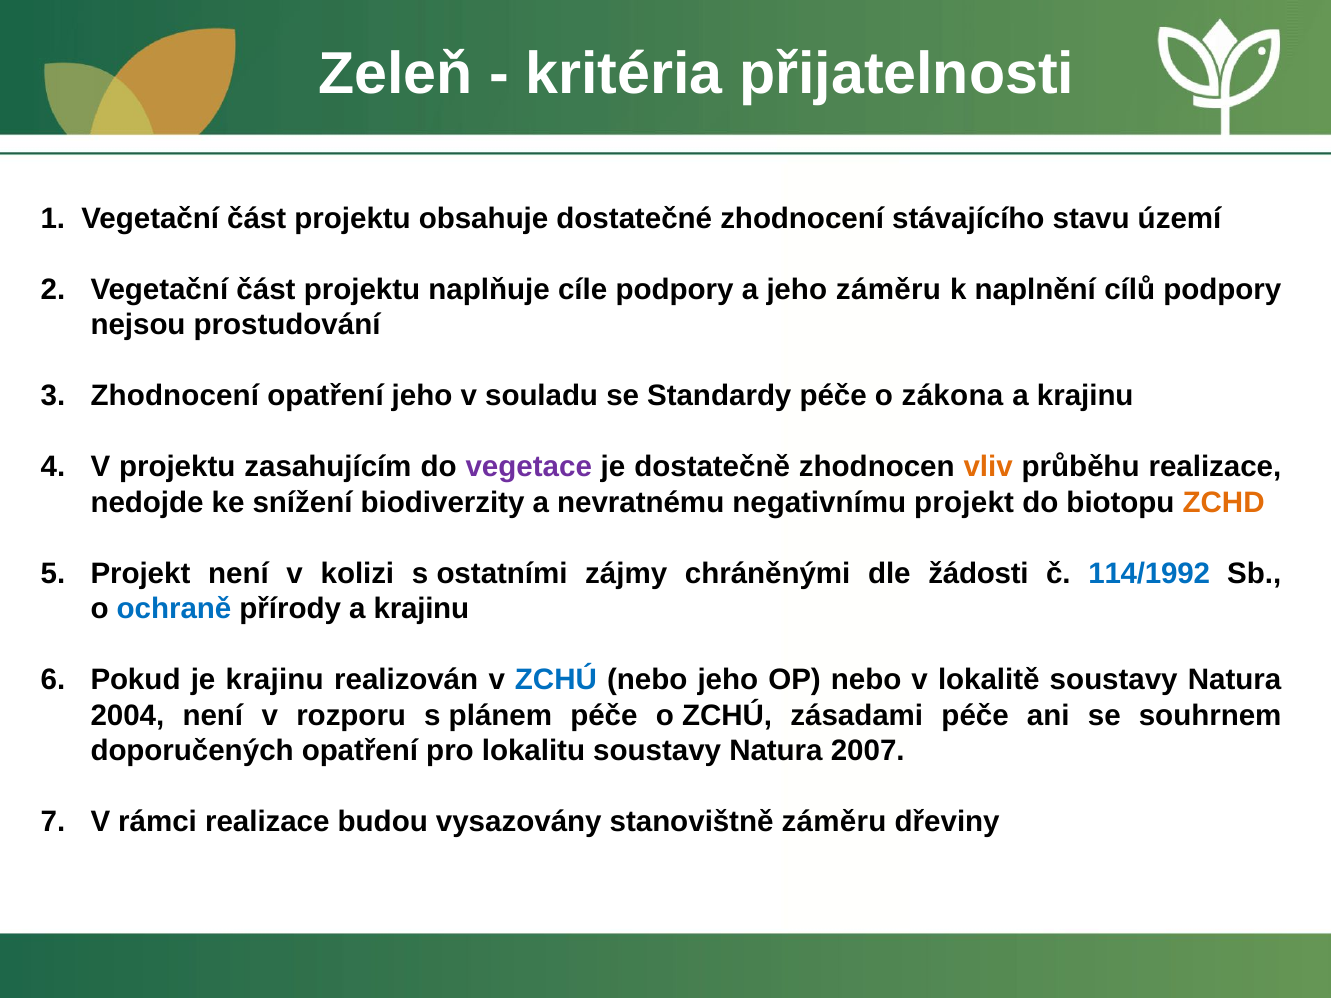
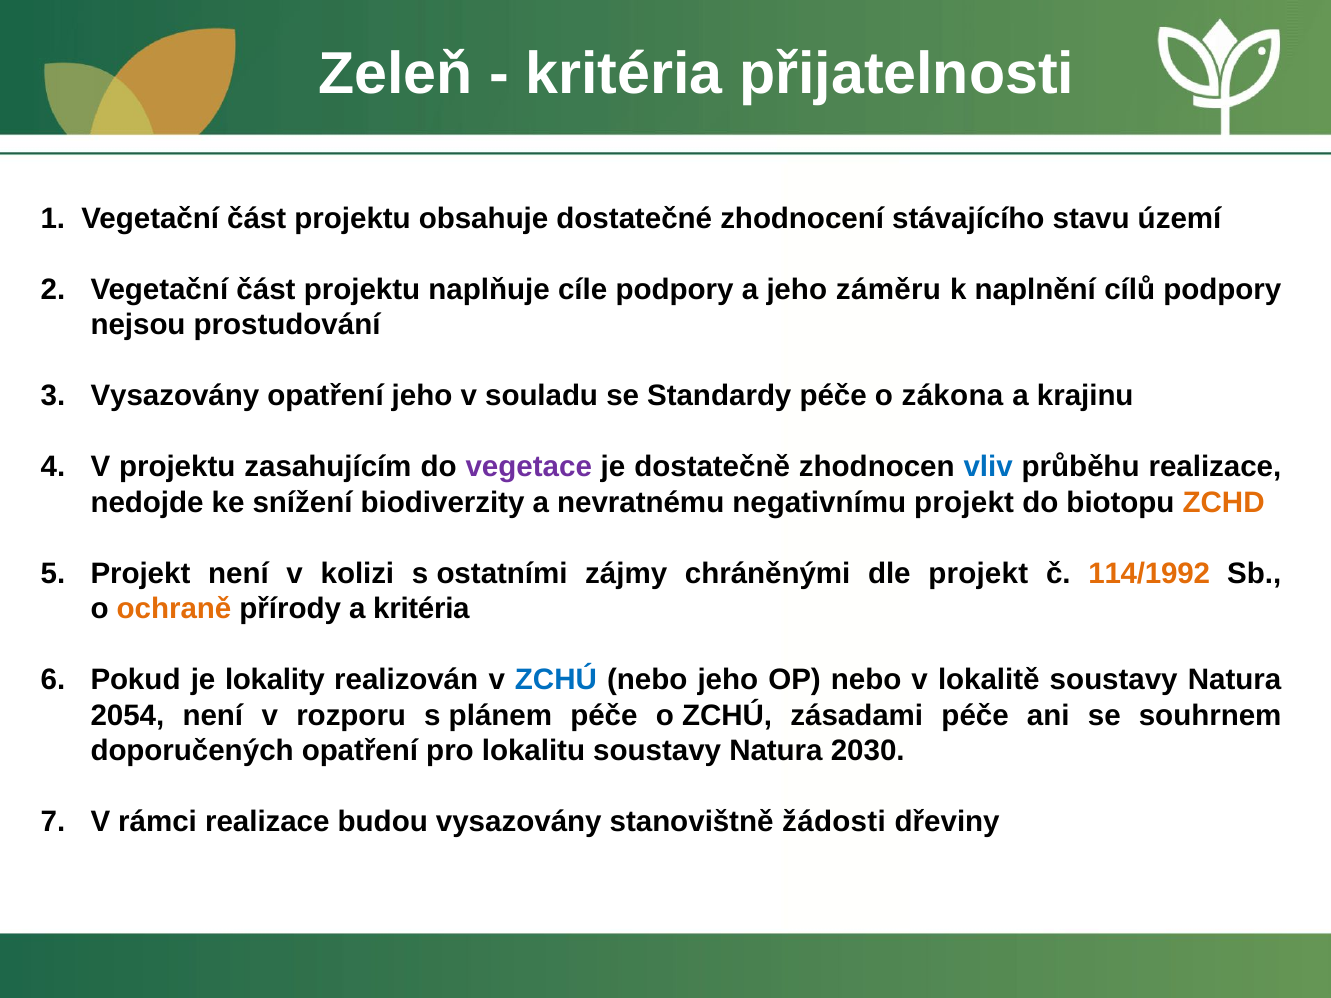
Zhodnocení at (175, 396): Zhodnocení -> Vysazovány
vliv colour: orange -> blue
dle žádosti: žádosti -> projekt
114/1992 colour: blue -> orange
ochraně colour: blue -> orange
přírody a krajinu: krajinu -> kritéria
je krajinu: krajinu -> lokality
2004: 2004 -> 2054
2007: 2007 -> 2030
stanovištně záměru: záměru -> žádosti
